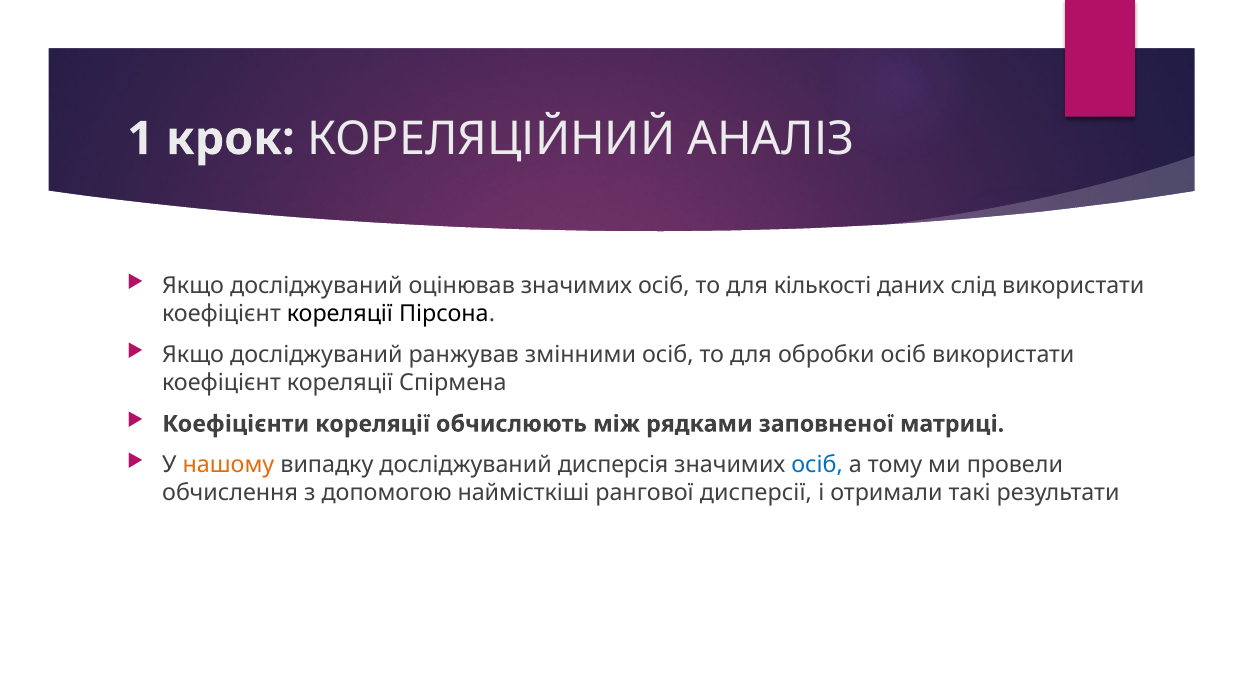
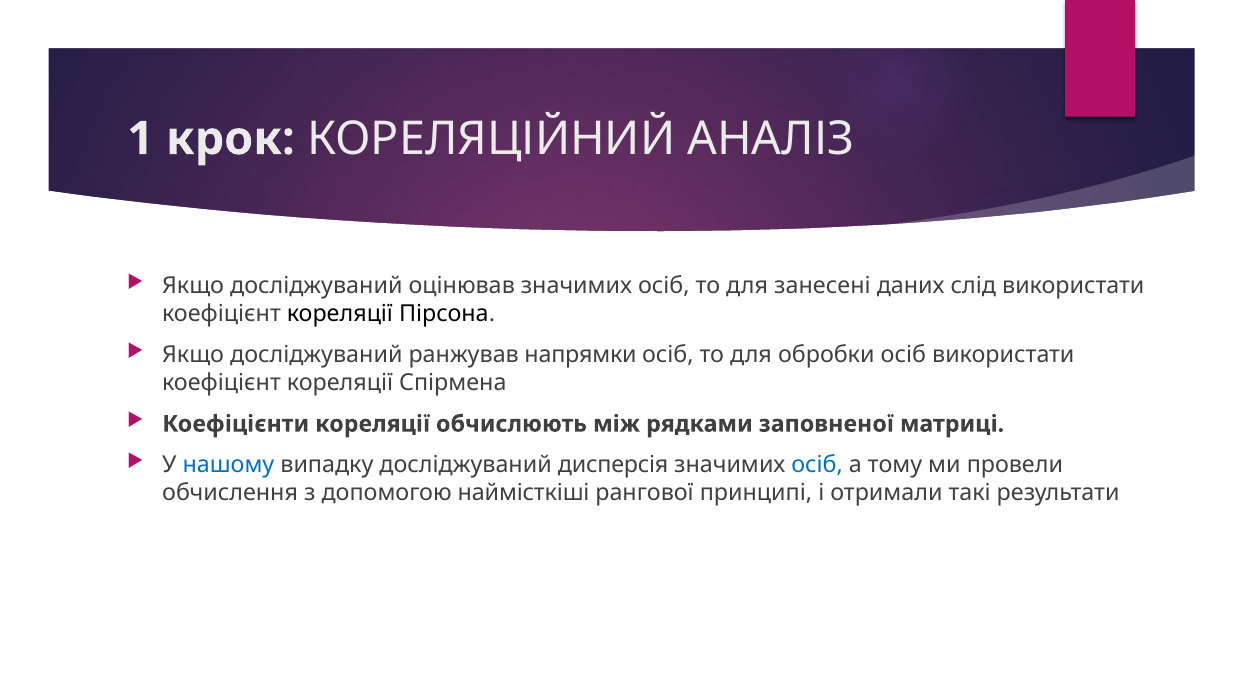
кількості: кількості -> занесені
змінними: змінними -> напрямки
нашому colour: orange -> blue
дисперсії: дисперсії -> принципі
